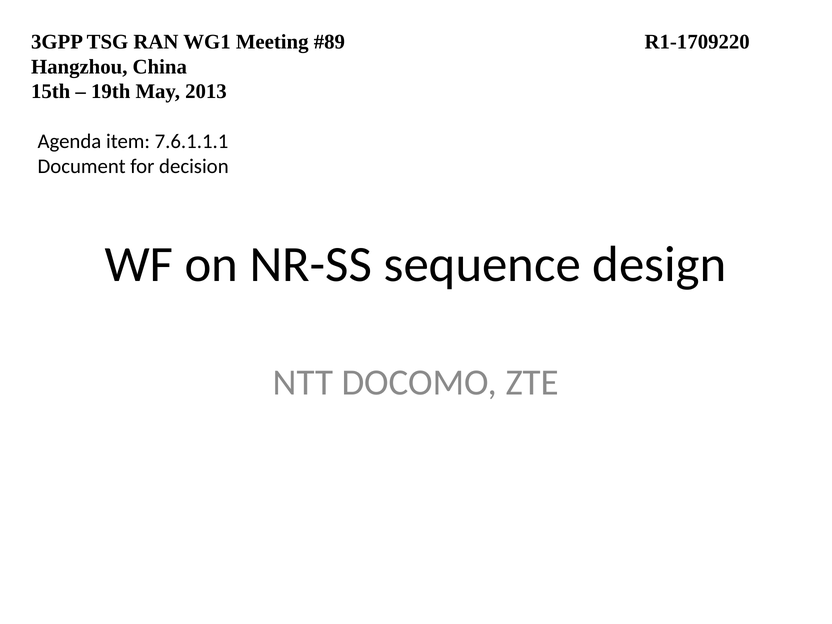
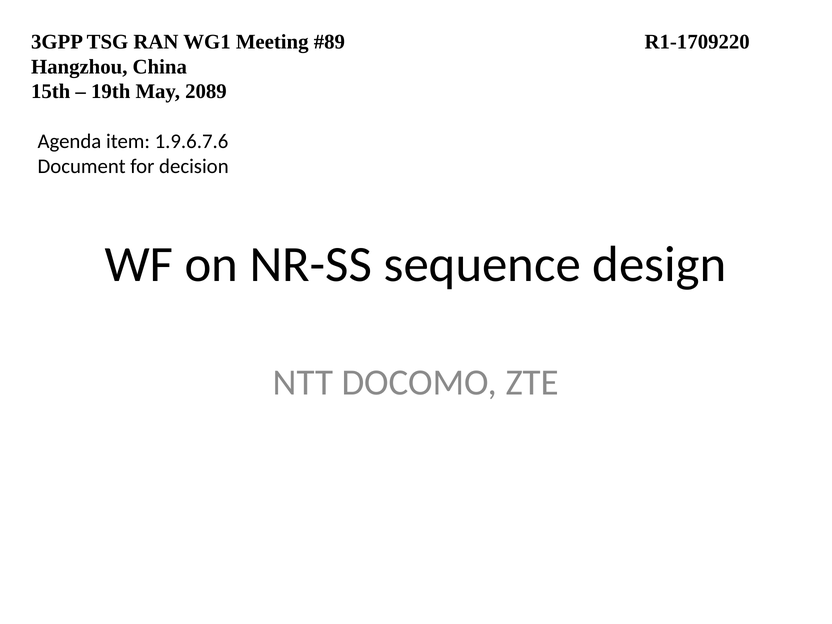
2013: 2013 -> 2089
7.6.1.1.1: 7.6.1.1.1 -> 1.9.6.7.6
